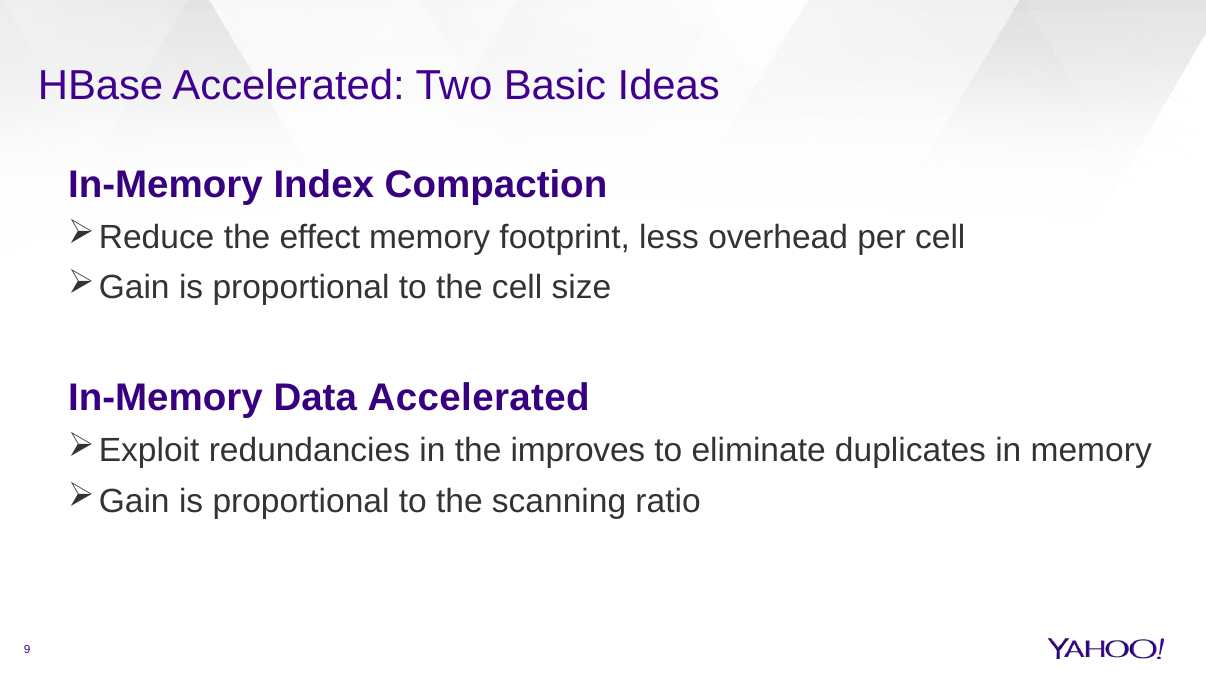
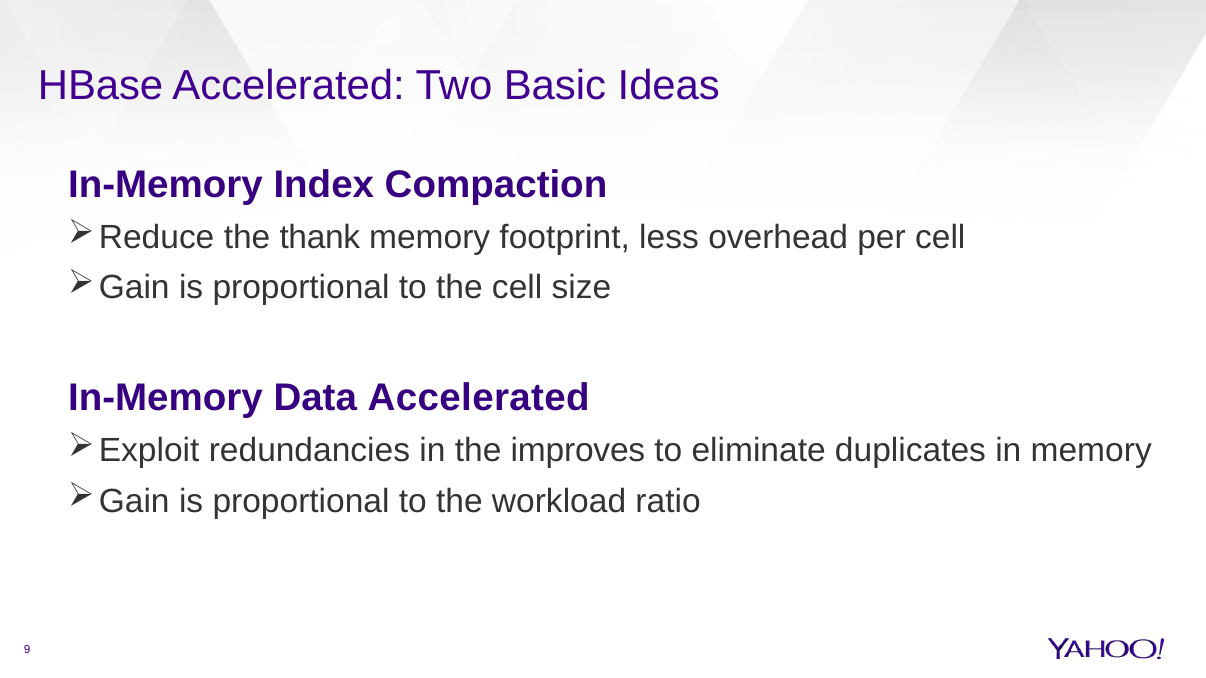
effect: effect -> thank
scanning: scanning -> workload
